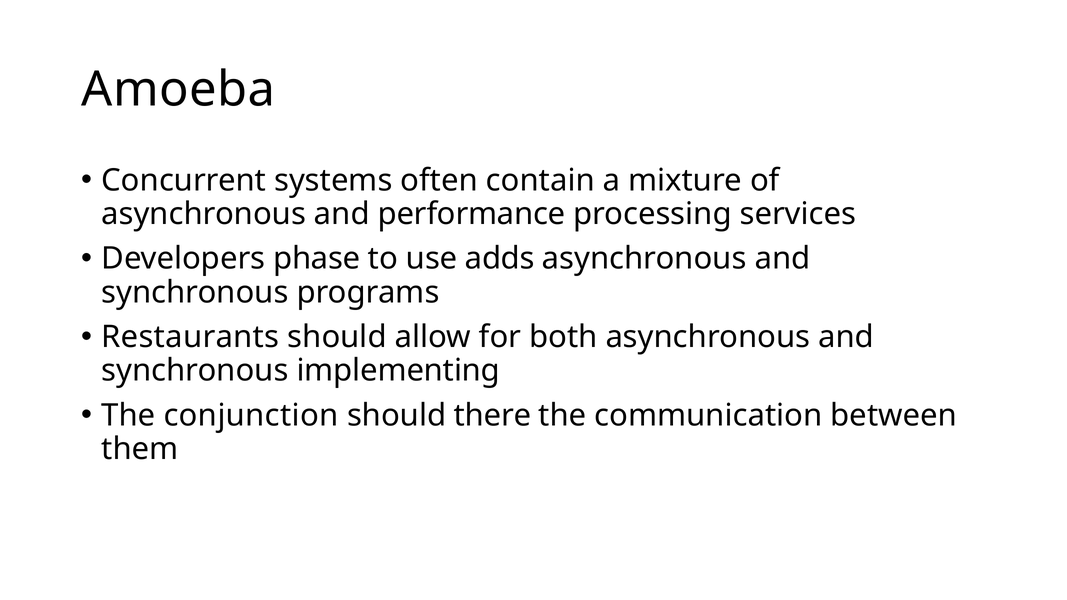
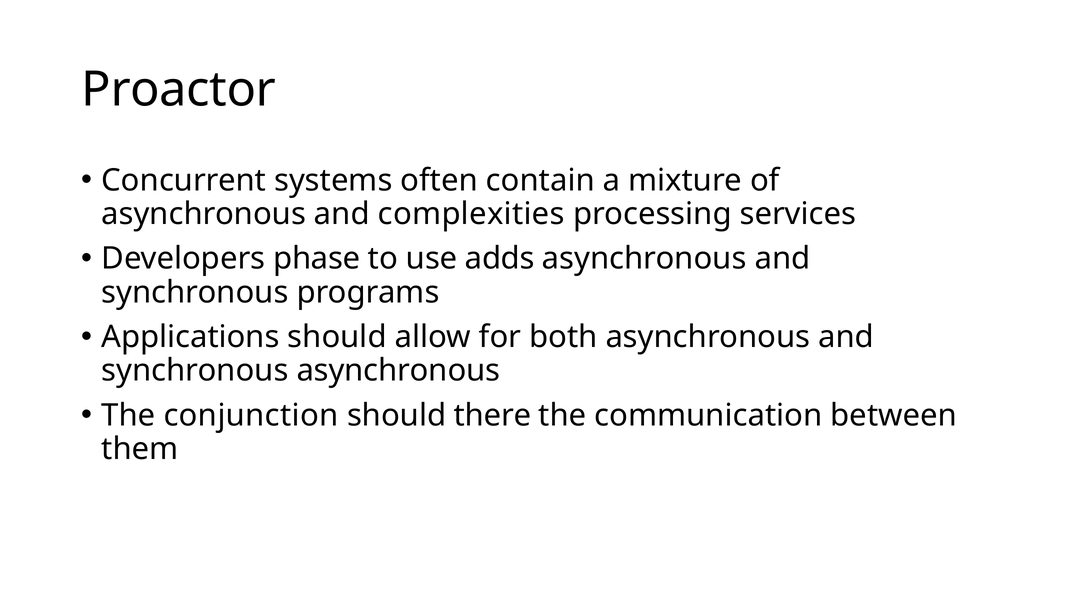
Amoeba: Amoeba -> Proactor
performance: performance -> complexities
Restaurants: Restaurants -> Applications
synchronous implementing: implementing -> asynchronous
